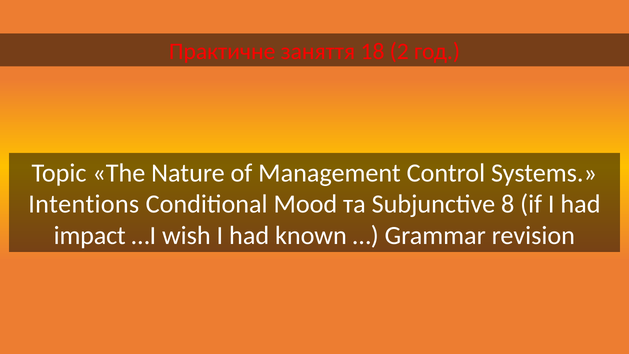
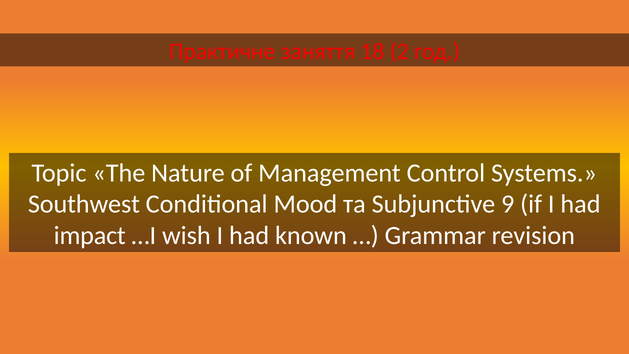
Intentions: Intentions -> Southwest
8: 8 -> 9
